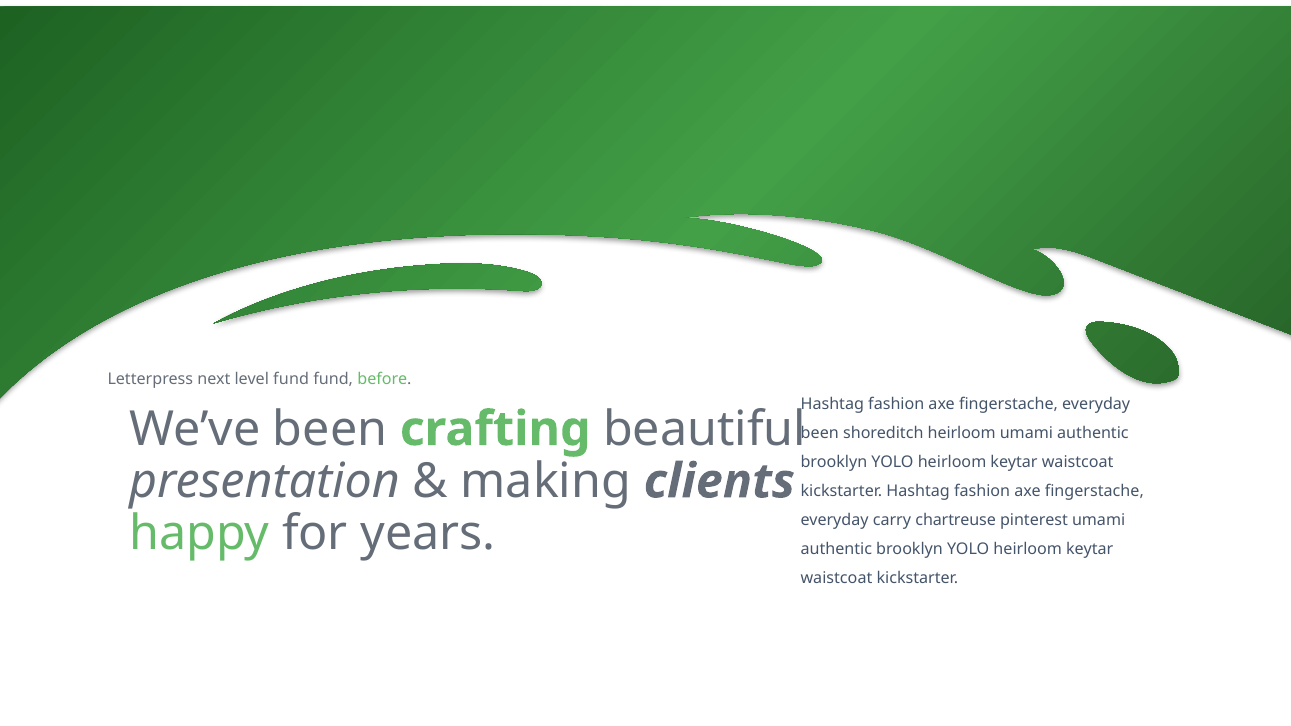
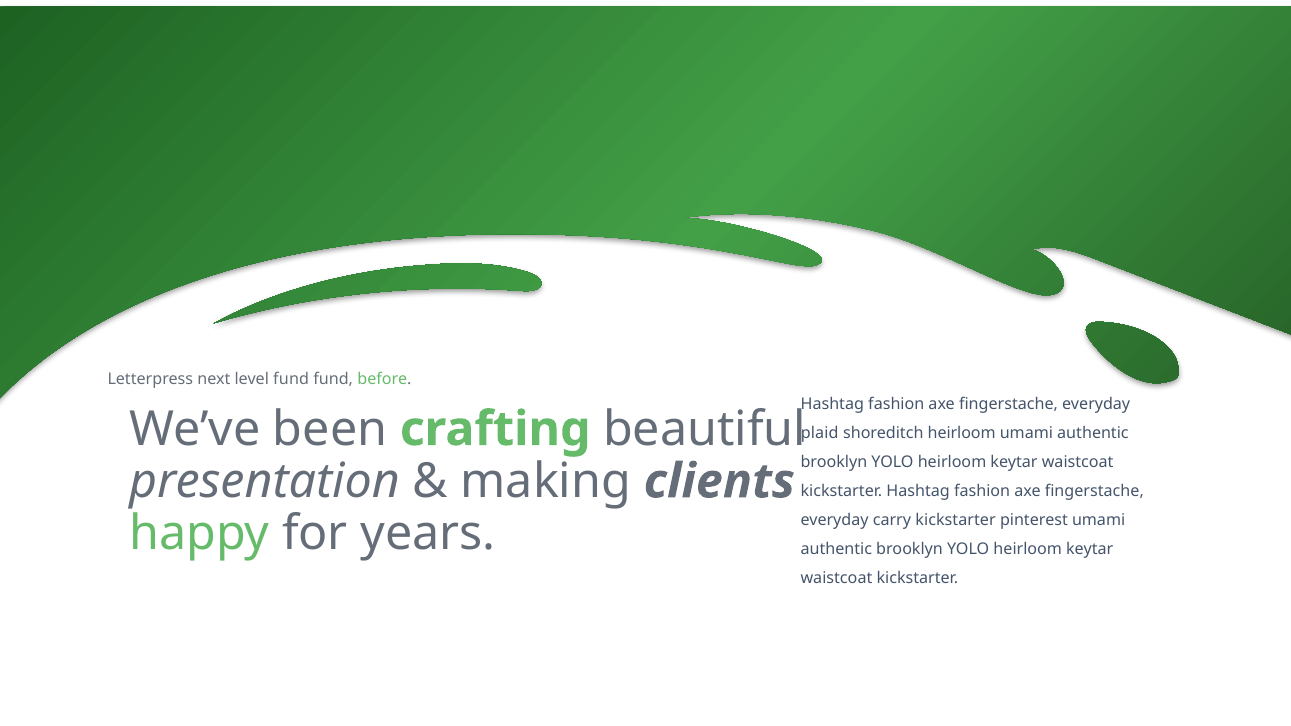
been at (820, 433): been -> plaid
carry chartreuse: chartreuse -> kickstarter
